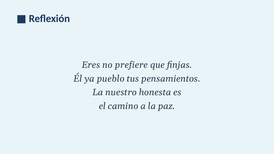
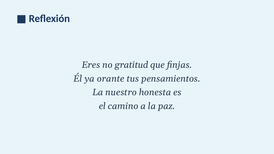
prefiere: prefiere -> gratitud
pueblo: pueblo -> orante
